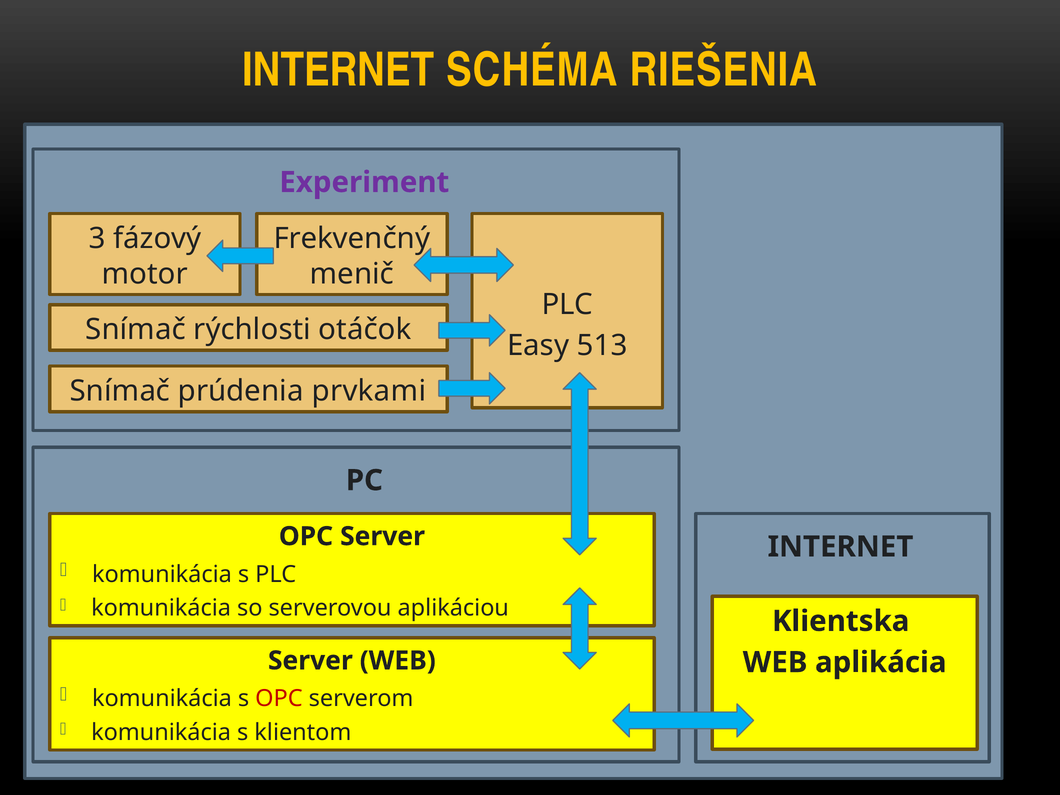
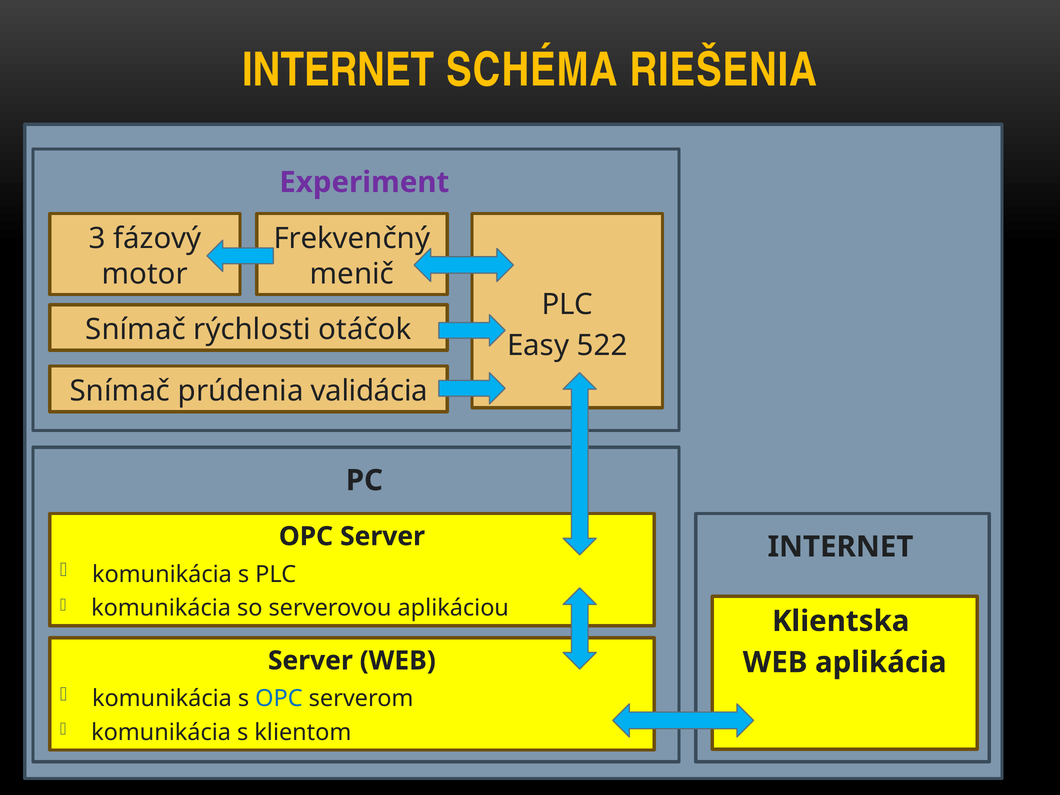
513: 513 -> 522
prvkami: prvkami -> validácia
OPC at (279, 699) colour: red -> blue
